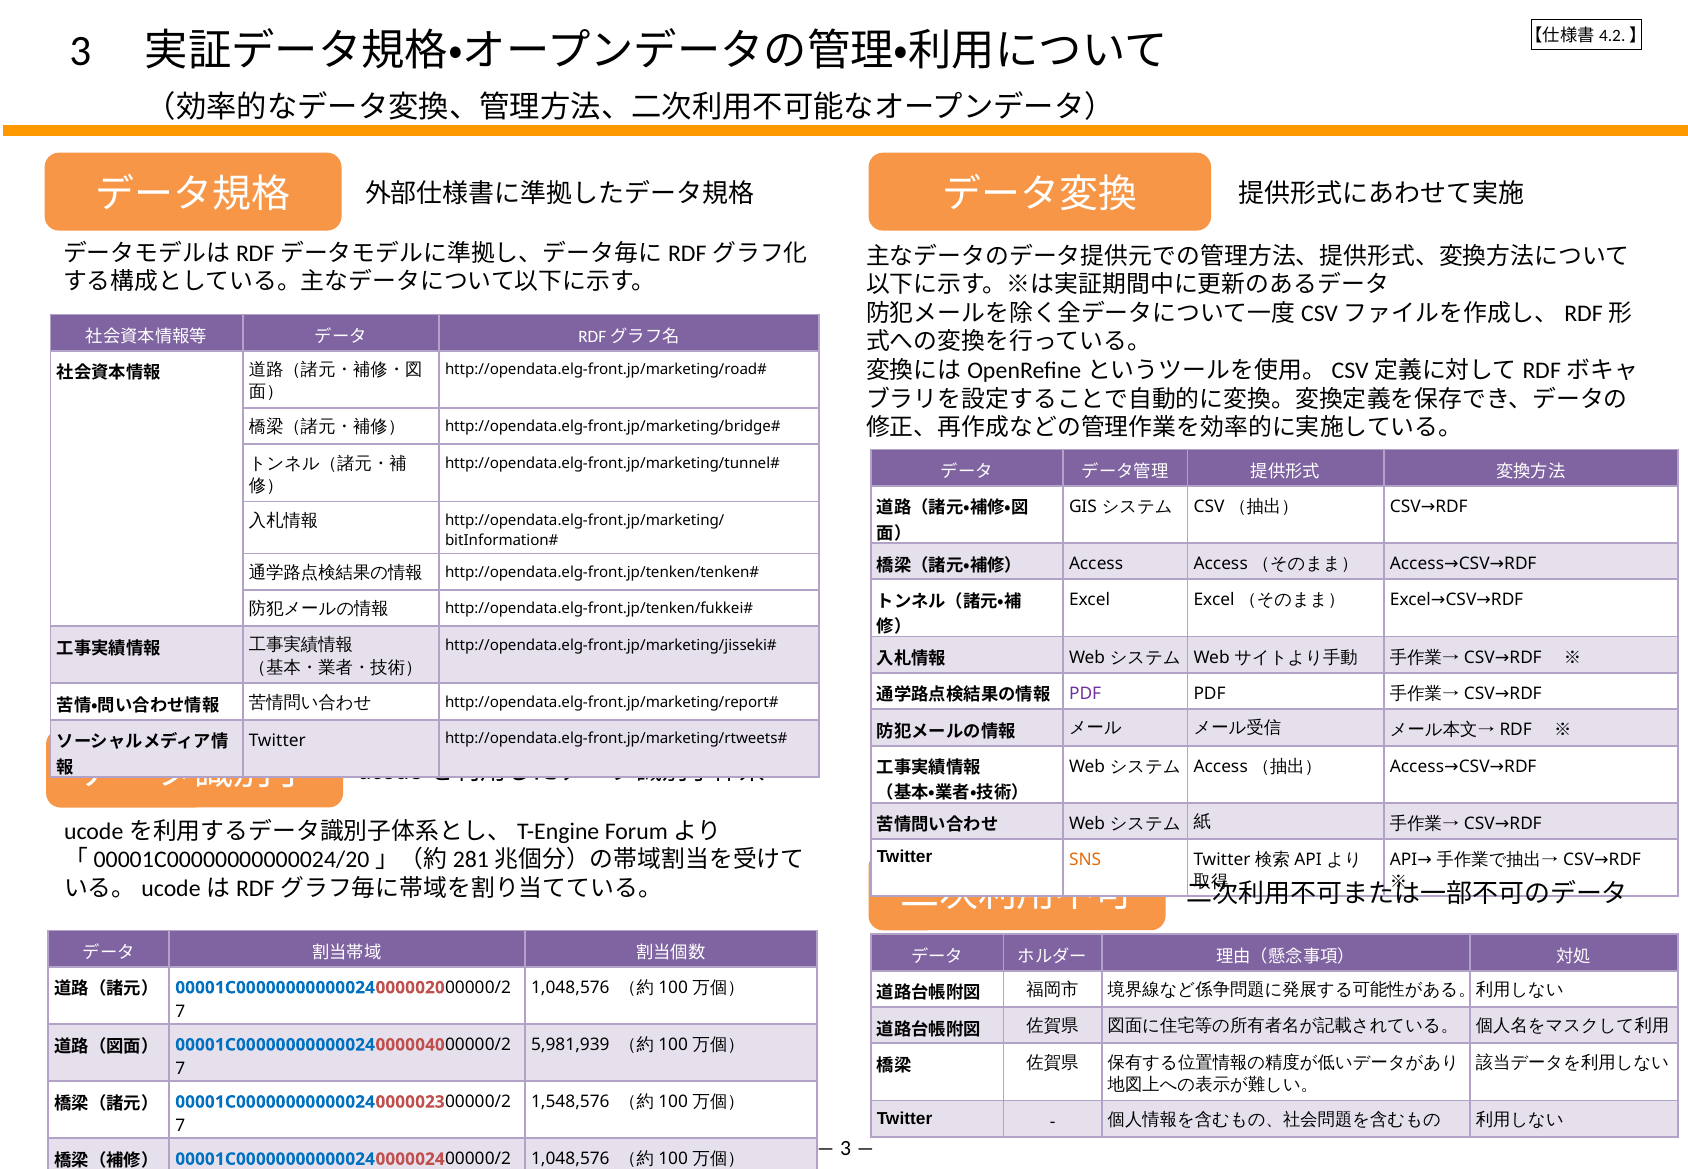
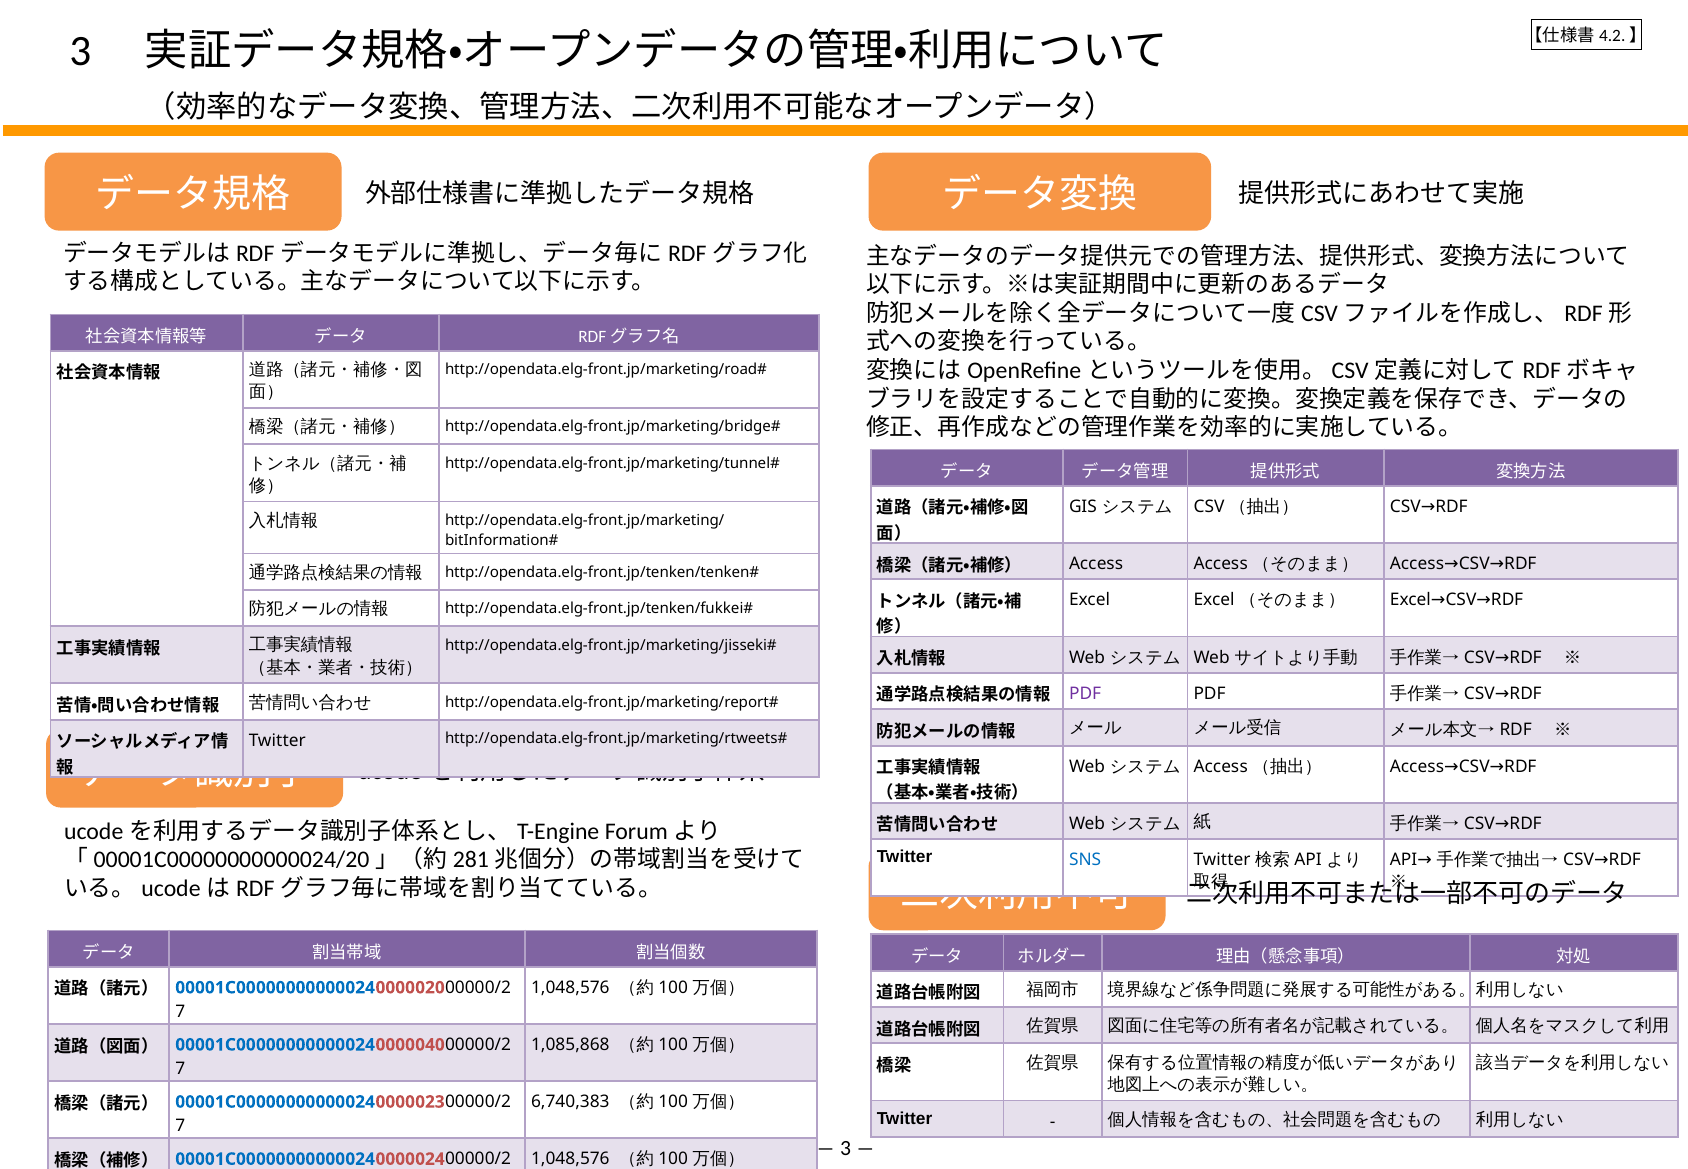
SNS colour: orange -> blue
5,981,939: 5,981,939 -> 1,085,868
1,548,576: 1,548,576 -> 6,740,383
